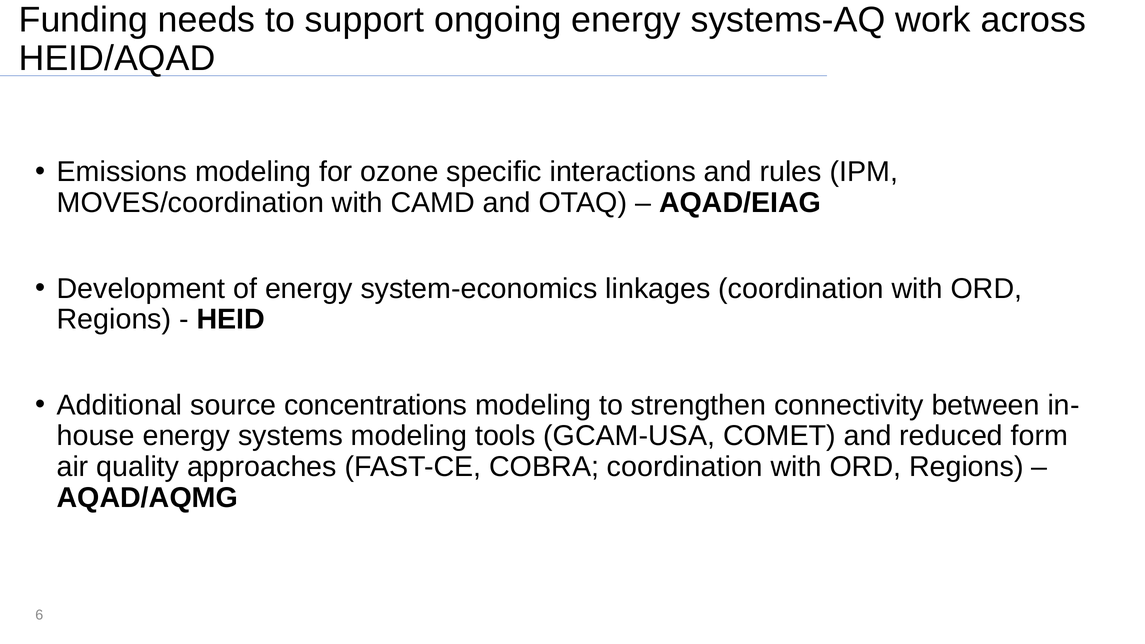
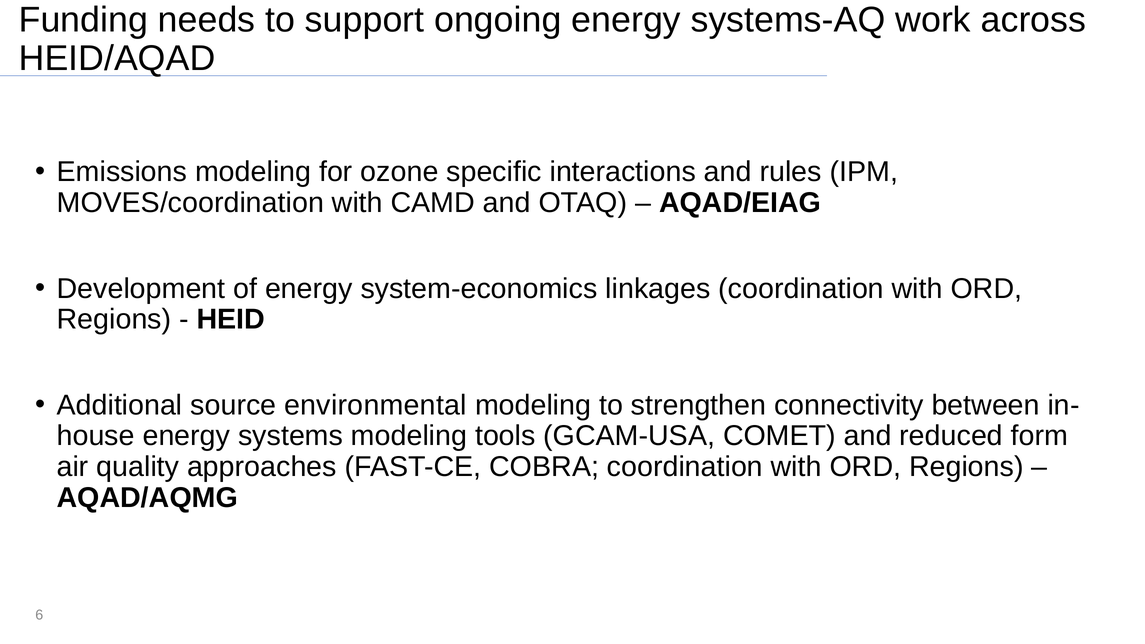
concentrations: concentrations -> environmental
